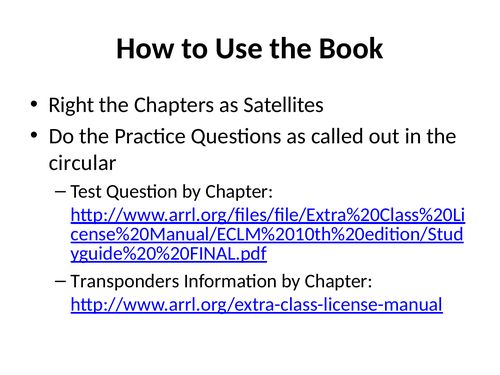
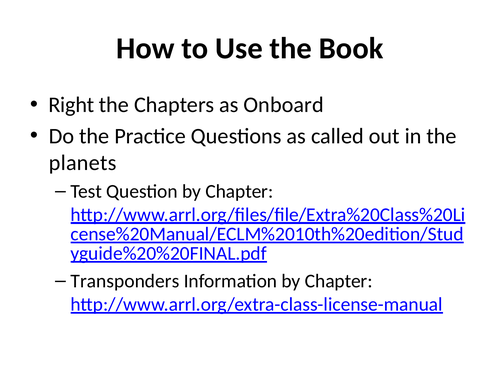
Satellites: Satellites -> Onboard
circular: circular -> planets
